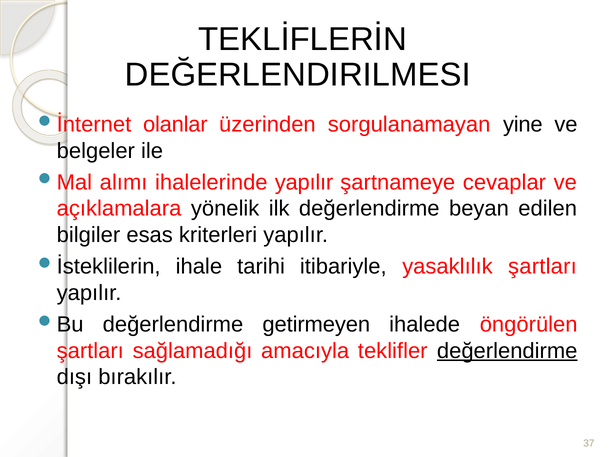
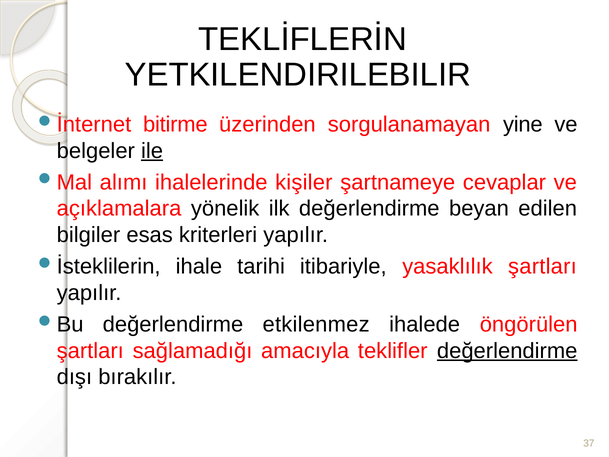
DEĞERLENDIRILMESI: DEĞERLENDIRILMESI -> YETKILENDIRILEBILIR
olanlar: olanlar -> bitirme
ile underline: none -> present
ihalelerinde yapılır: yapılır -> kişiler
getirmeyen: getirmeyen -> etkilenmez
